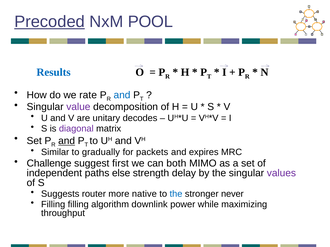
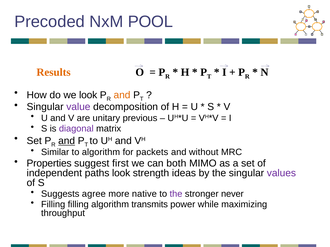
Precoded underline: present -> none
Results colour: blue -> orange
we rate: rate -> look
and at (122, 95) colour: blue -> orange
decodes: decodes -> previous
to gradually: gradually -> algorithm
expires: expires -> without
Challenge: Challenge -> Properties
paths else: else -> look
delay: delay -> ideas
router: router -> agree
the at (176, 194) colour: blue -> purple
downlink: downlink -> transmits
